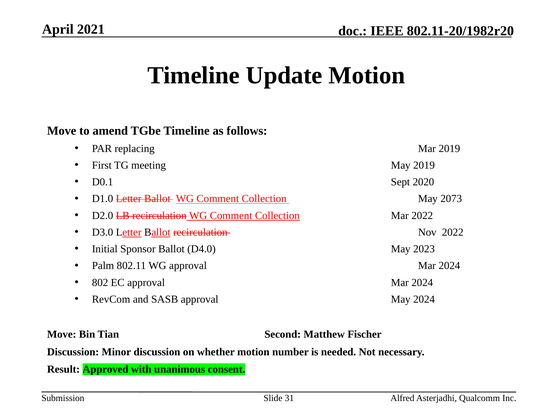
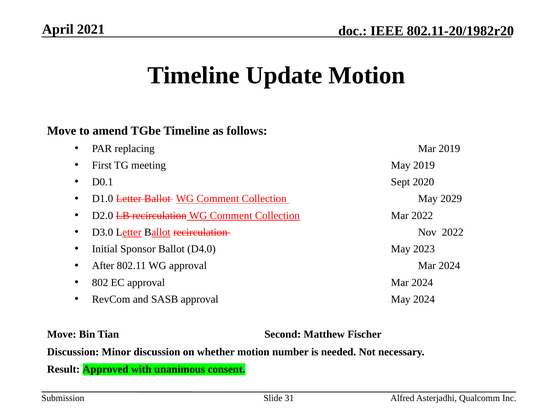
2073: 2073 -> 2029
Palm: Palm -> After
